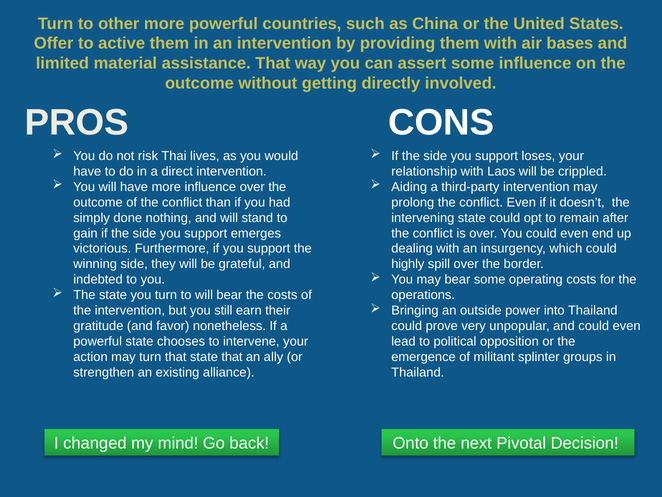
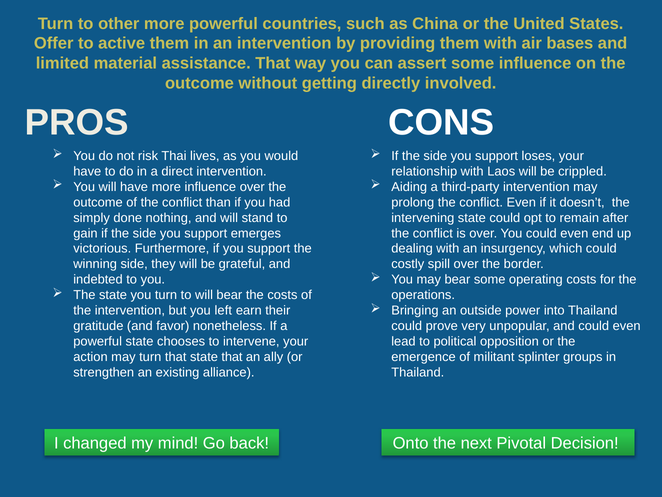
highly: highly -> costly
still: still -> left
